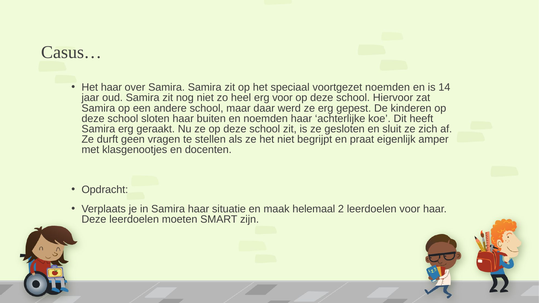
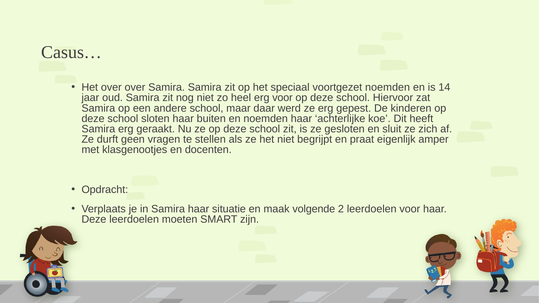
Het haar: haar -> over
helemaal: helemaal -> volgende
